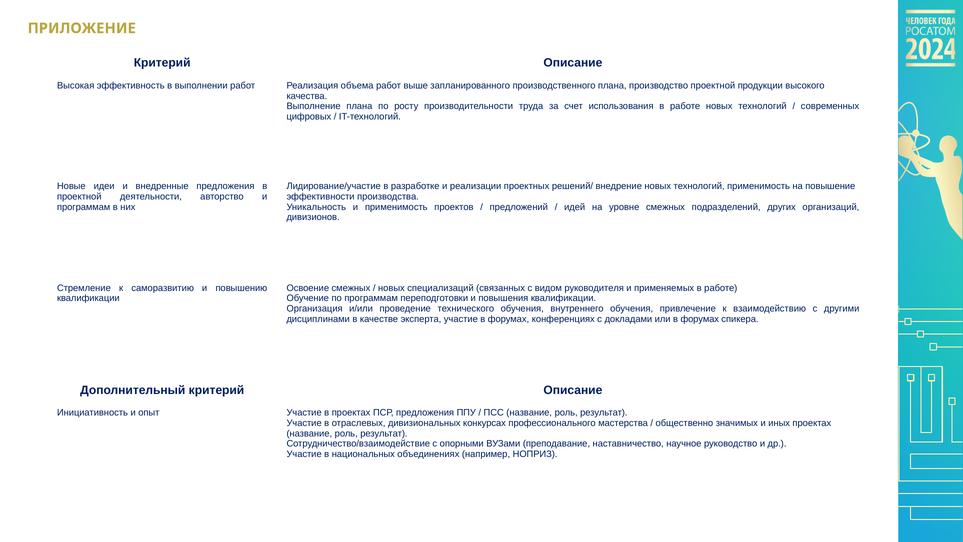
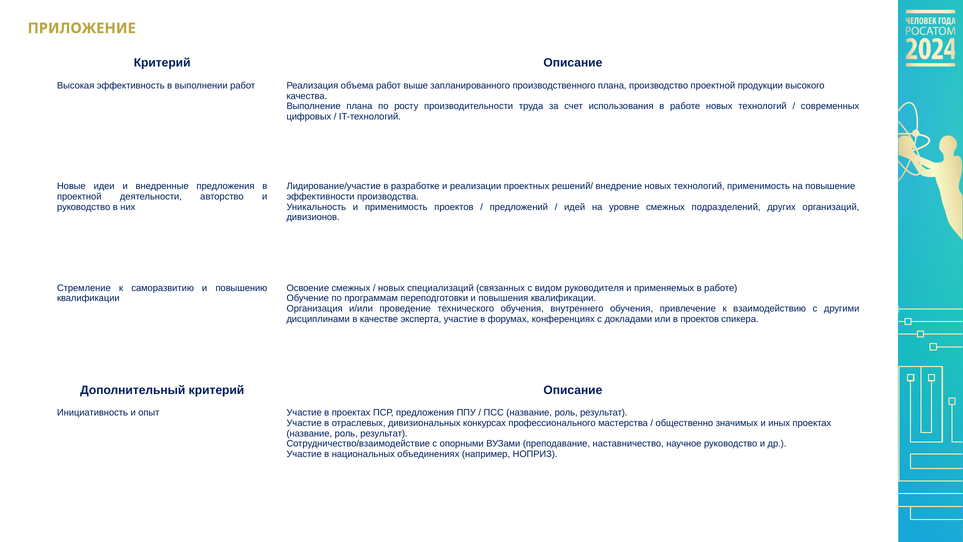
программам at (84, 207): программам -> руководство
или в форумах: форумах -> проектов
